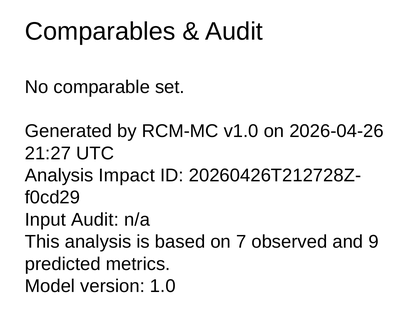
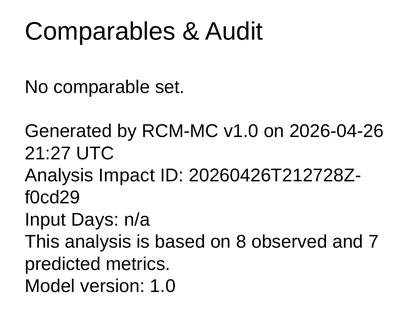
Input Audit: Audit -> Days
7: 7 -> 8
9: 9 -> 7
